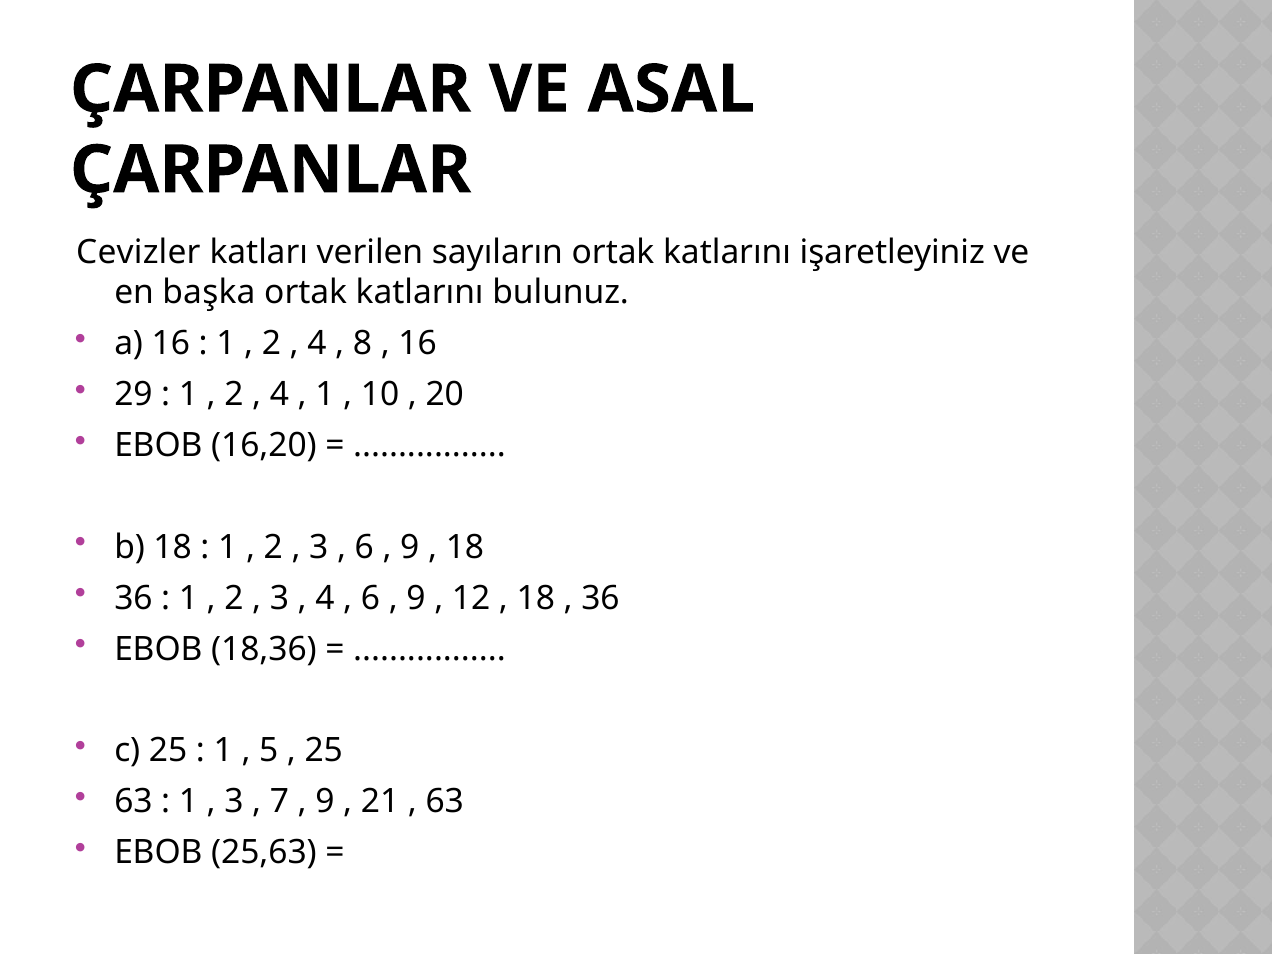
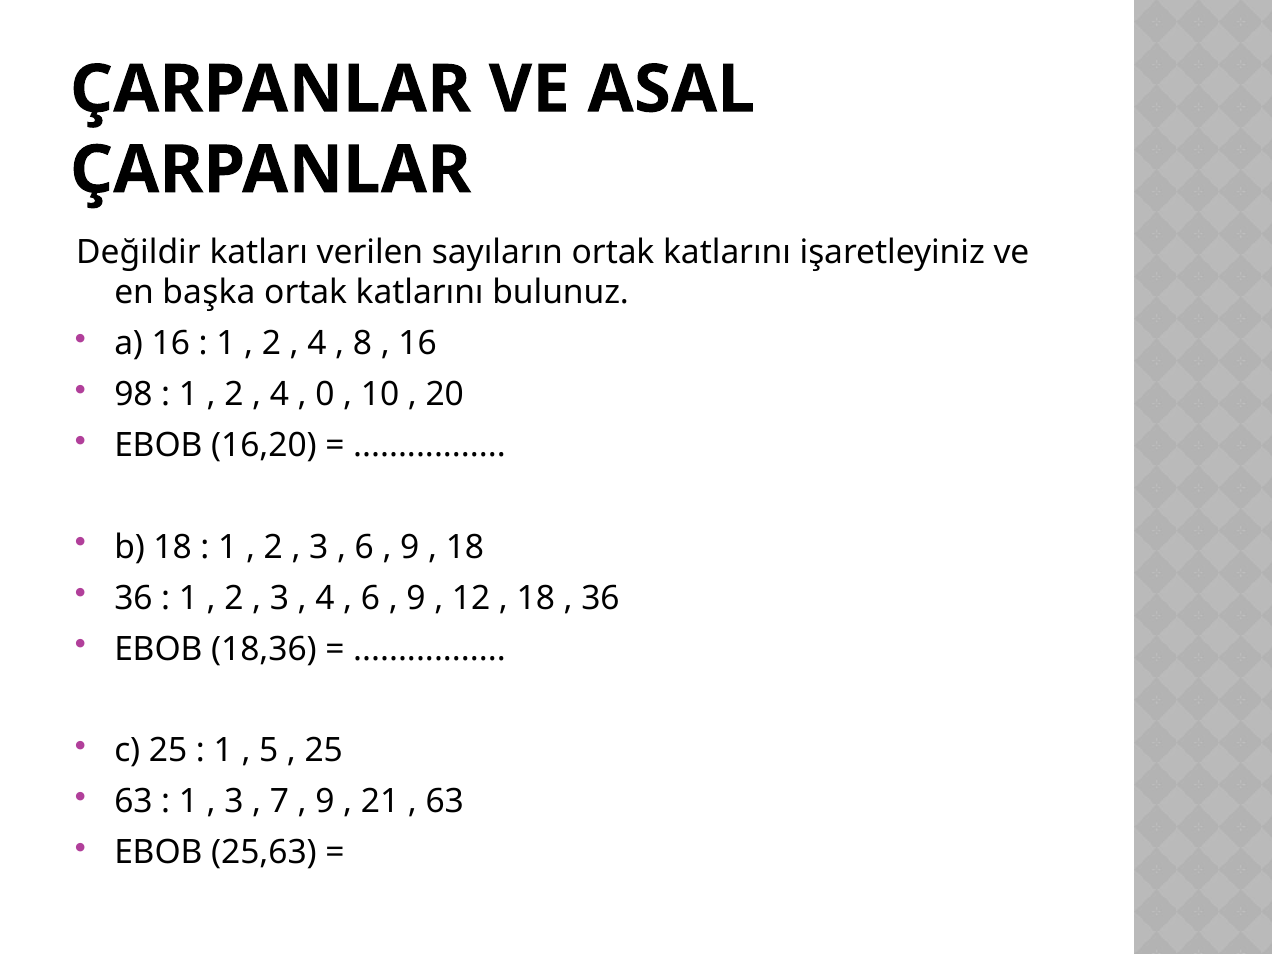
Cevizler: Cevizler -> Değildir
29: 29 -> 98
1 at (325, 395): 1 -> 0
